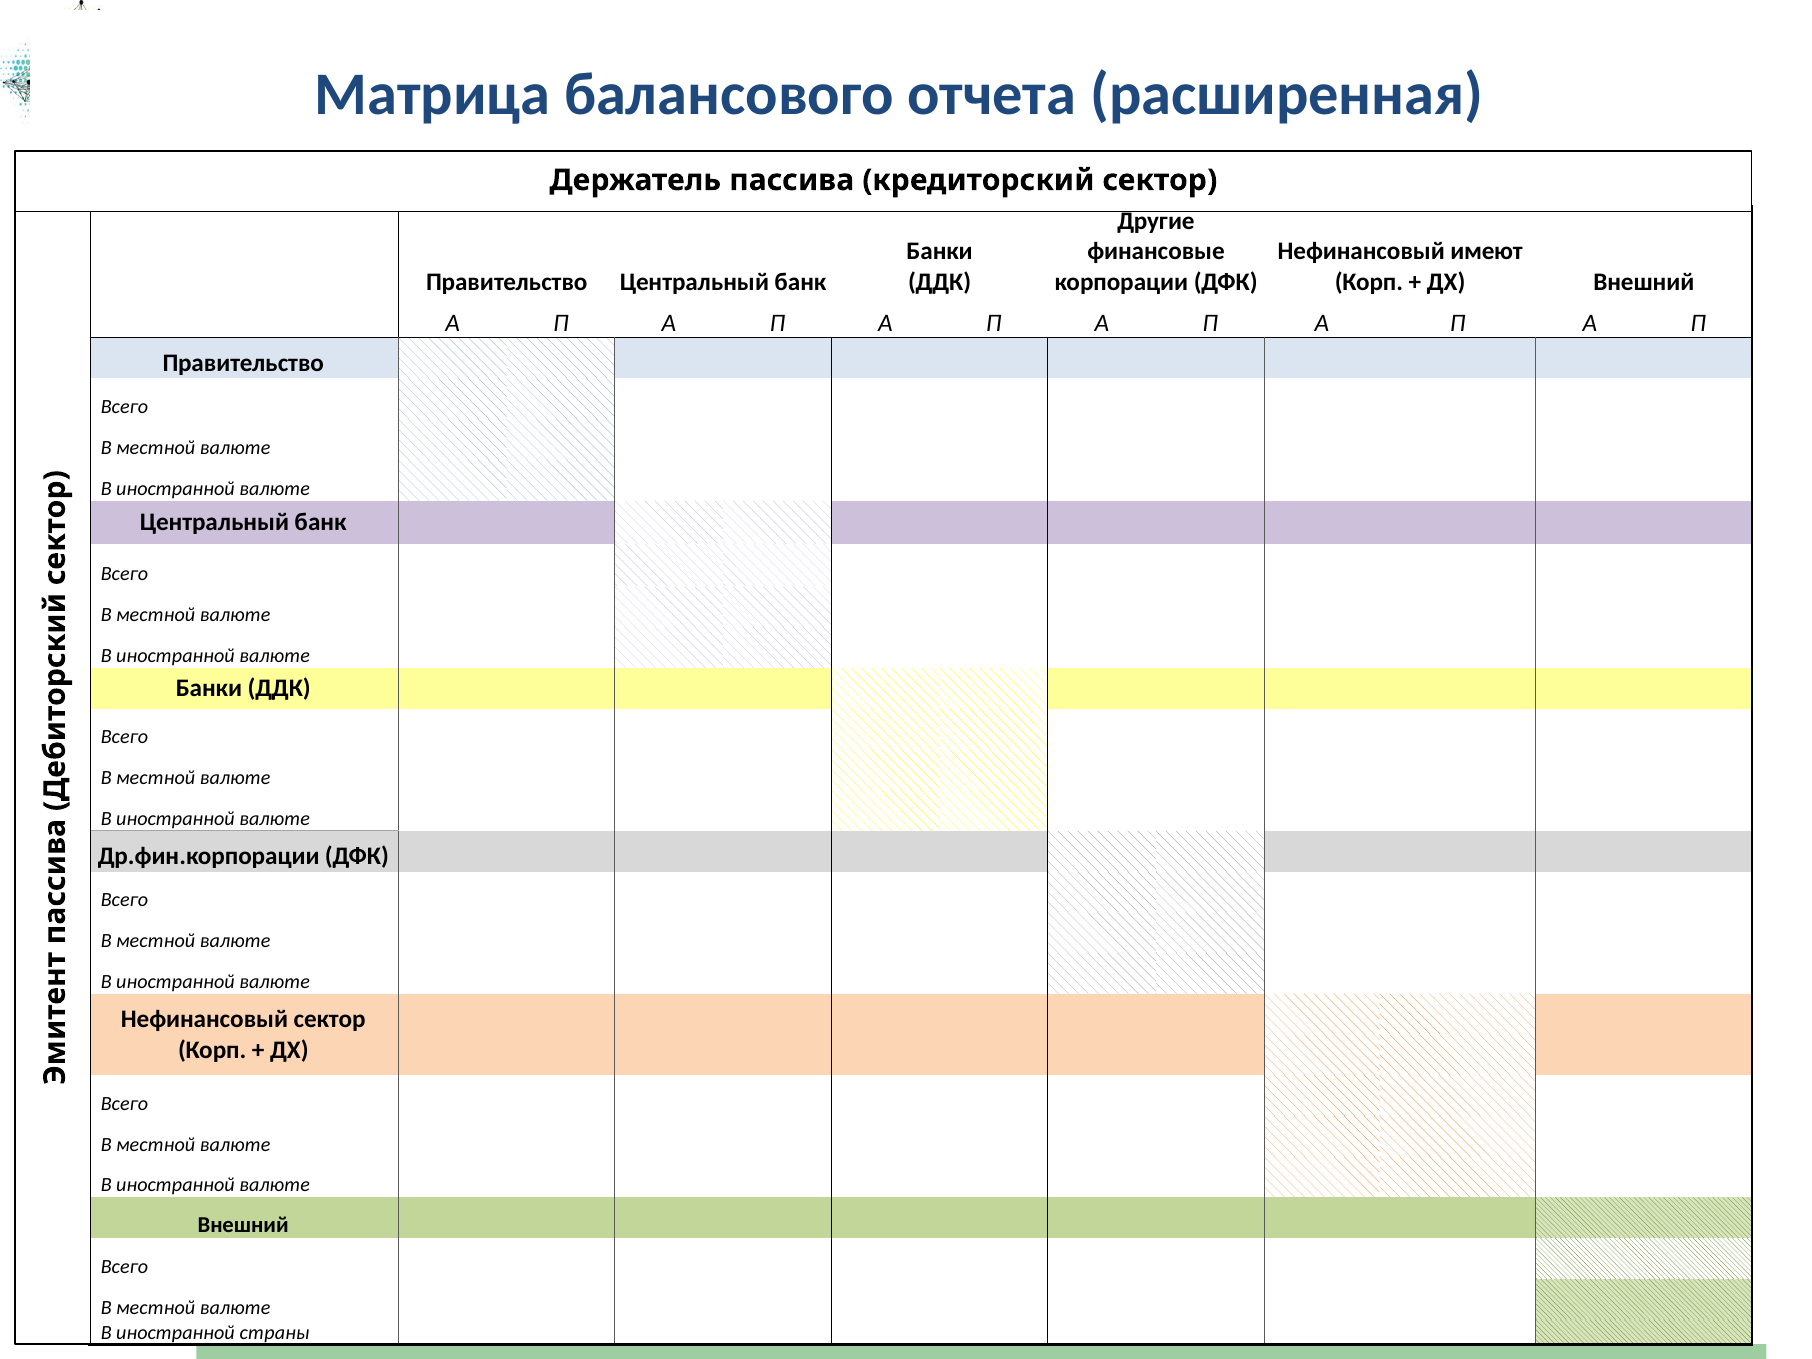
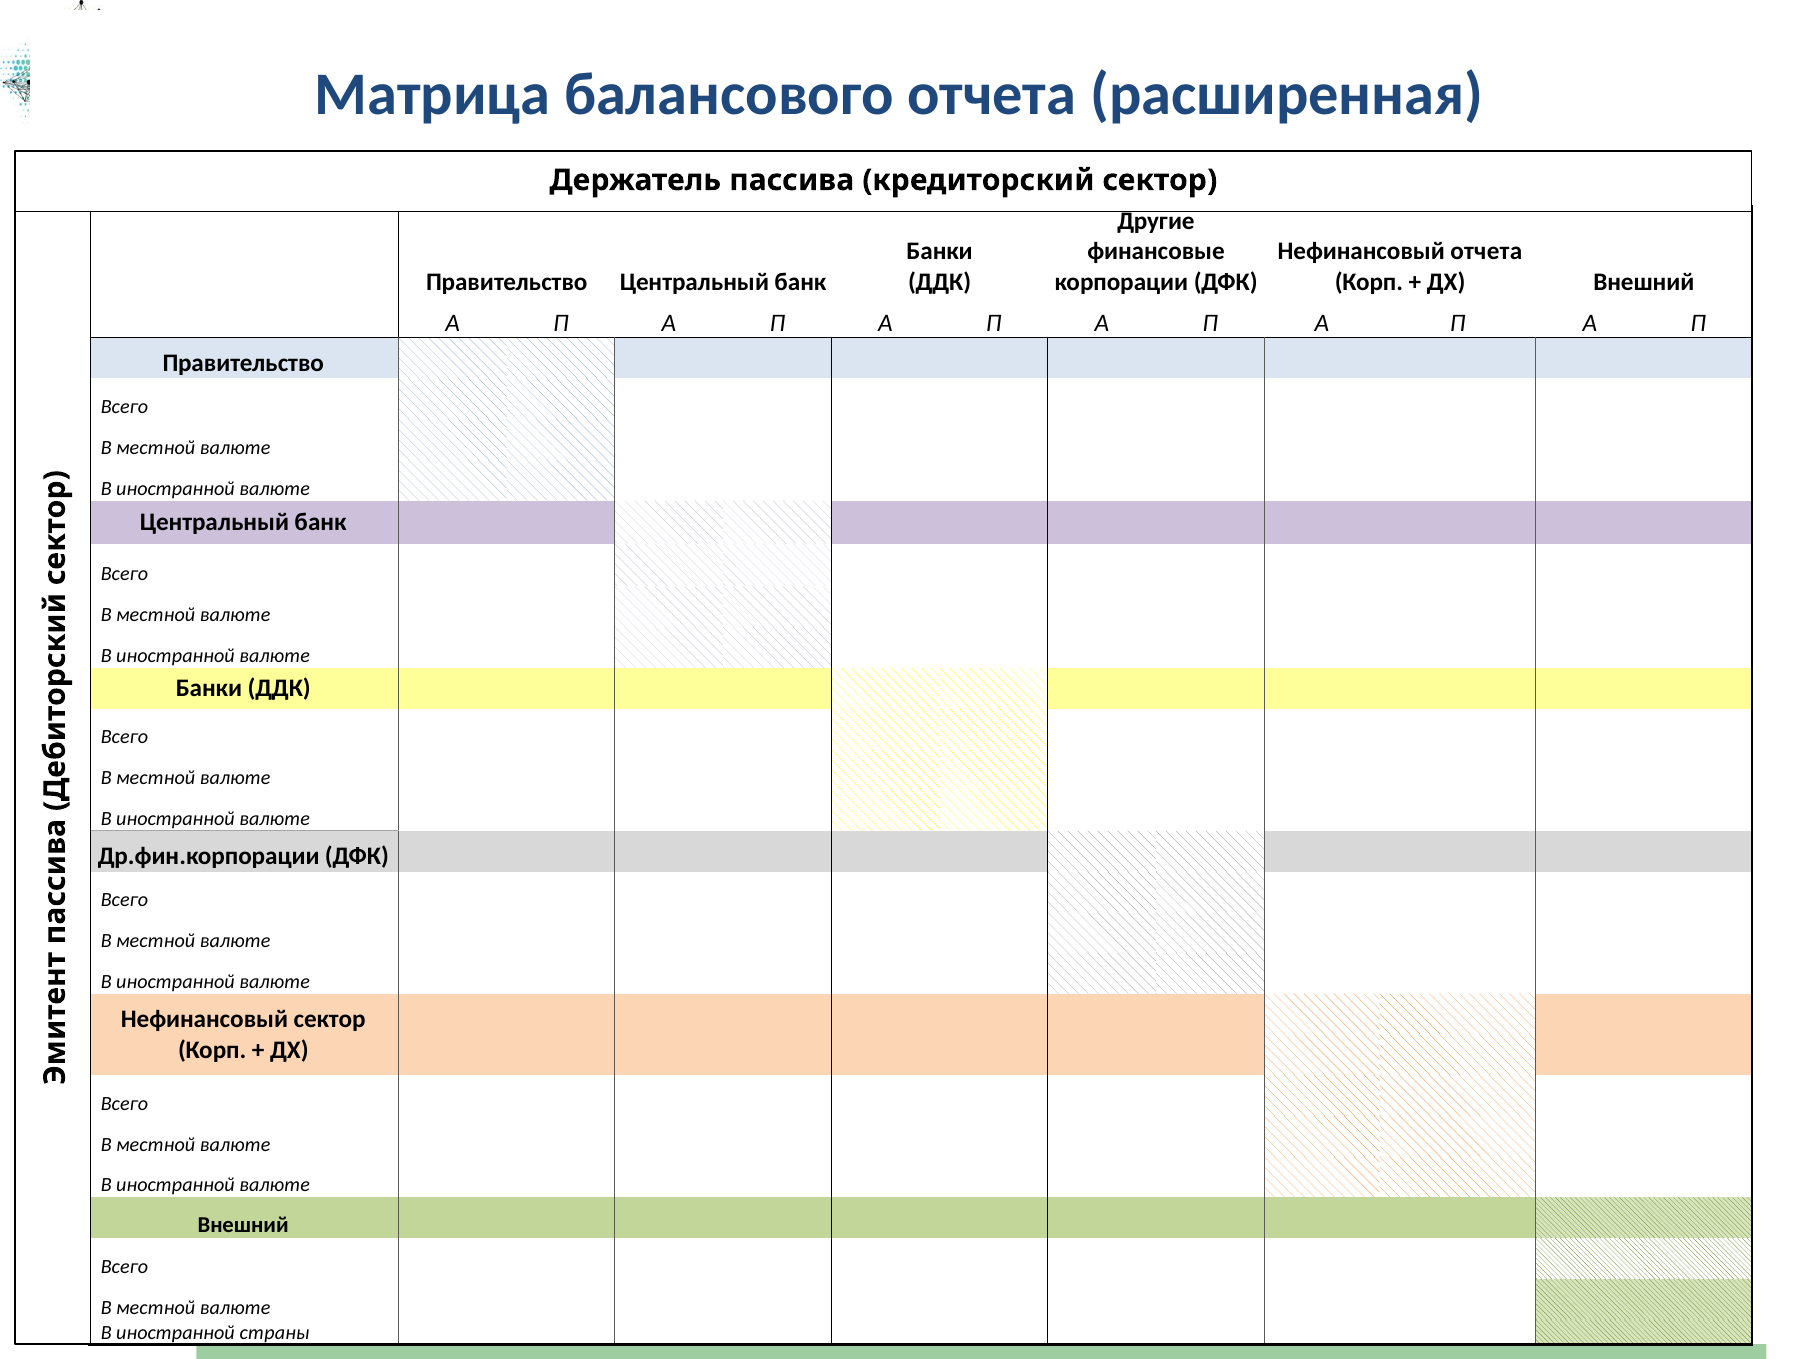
Нефинансовый имеют: имеют -> отчета
